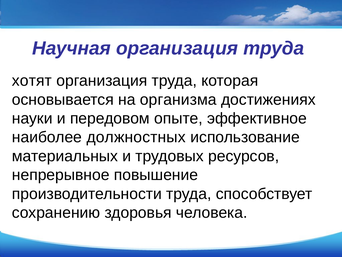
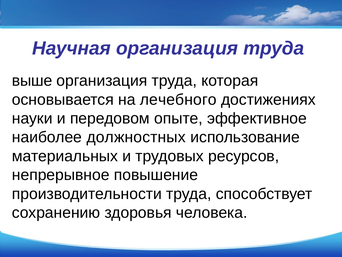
хотят: хотят -> выше
организма: организма -> лечебного
